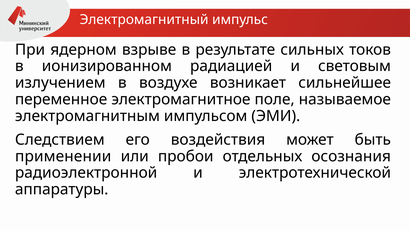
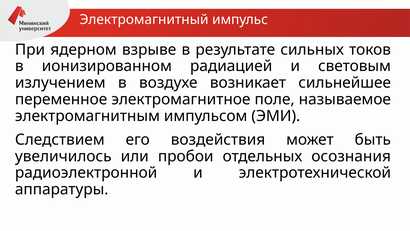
применении: применении -> увеличилось
